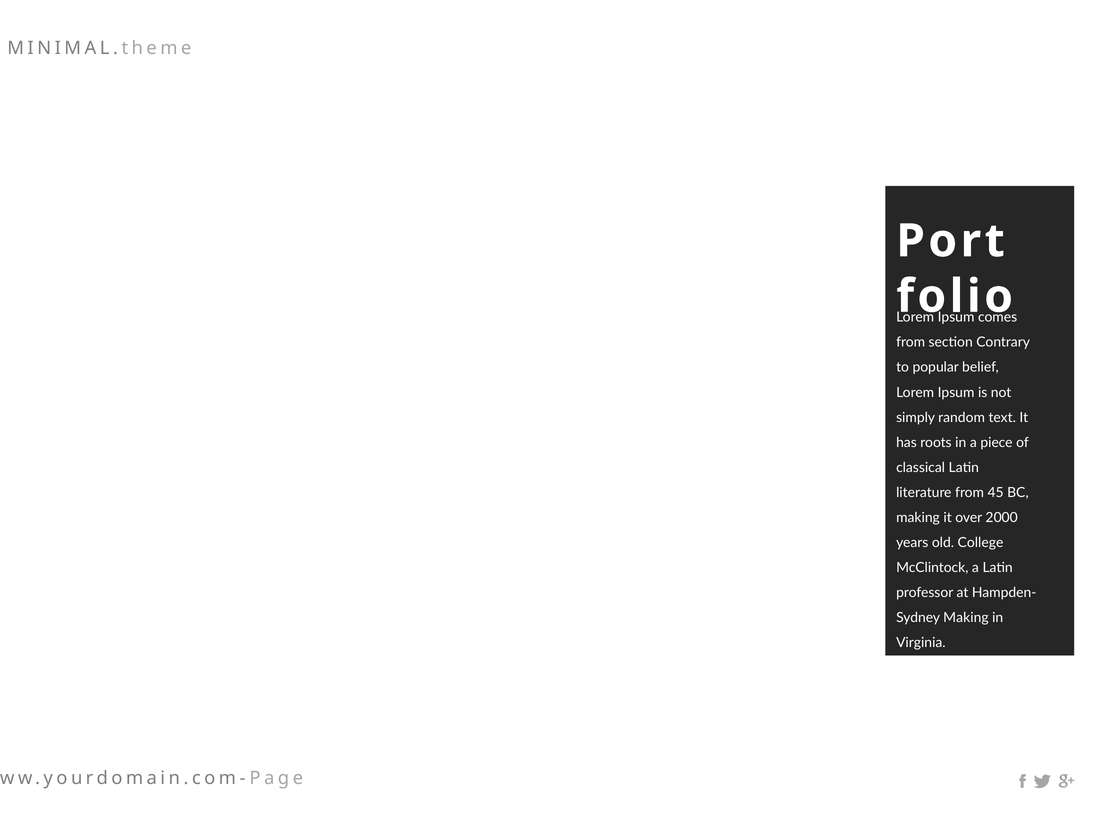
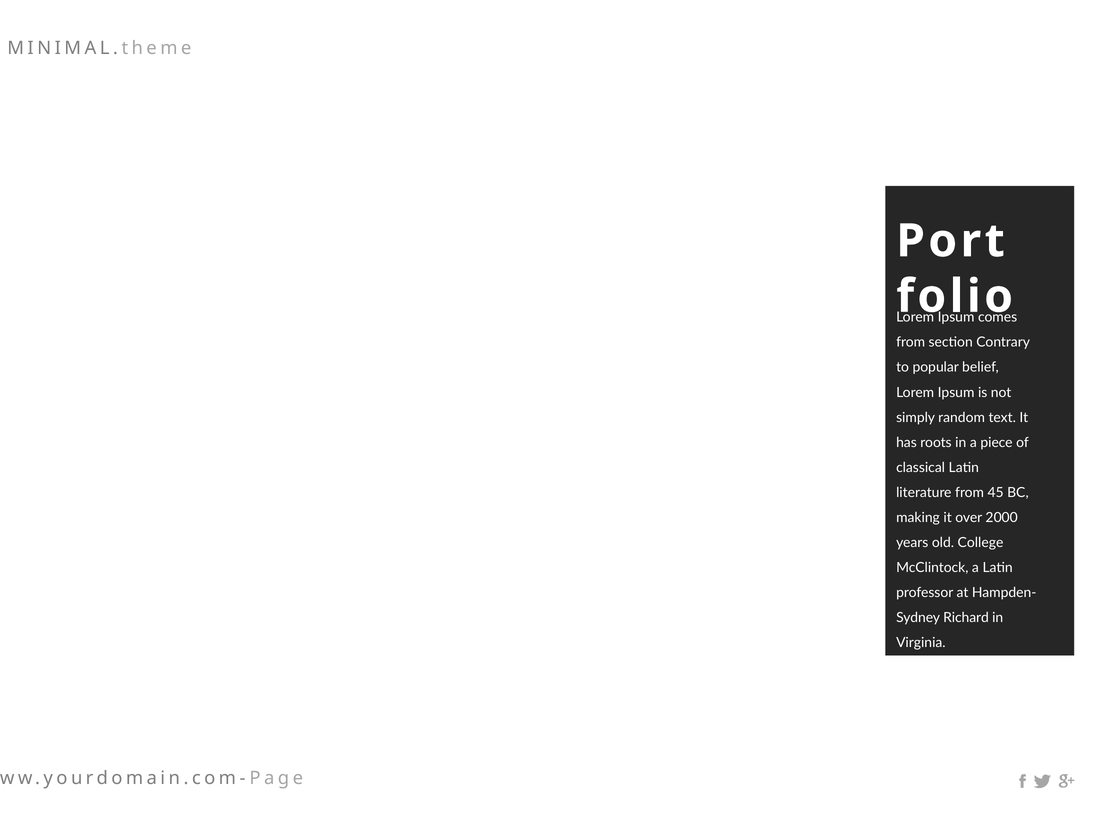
Making at (966, 618): Making -> Richard
